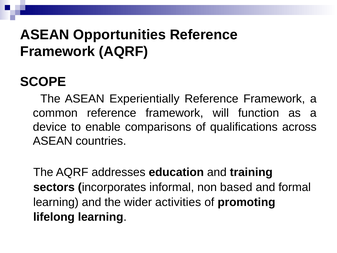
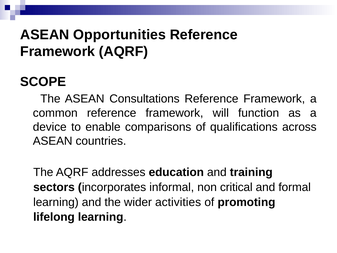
Experientially: Experientially -> Consultations
based: based -> critical
